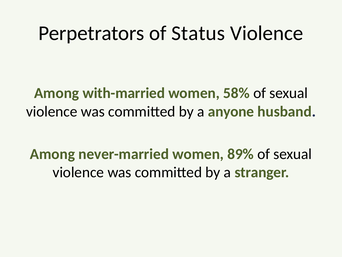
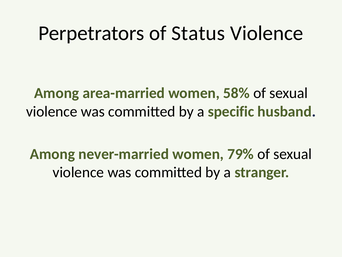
with-married: with-married -> area-married
anyone: anyone -> specific
89%: 89% -> 79%
